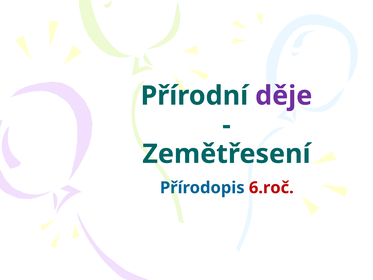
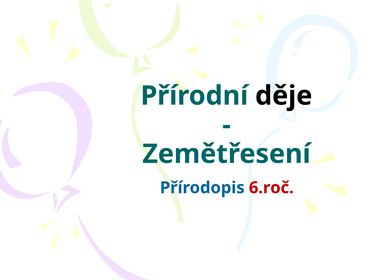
děje colour: purple -> black
